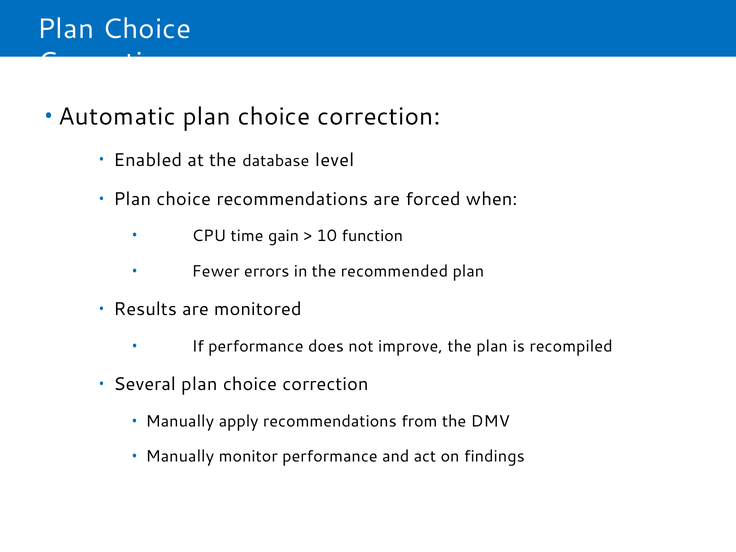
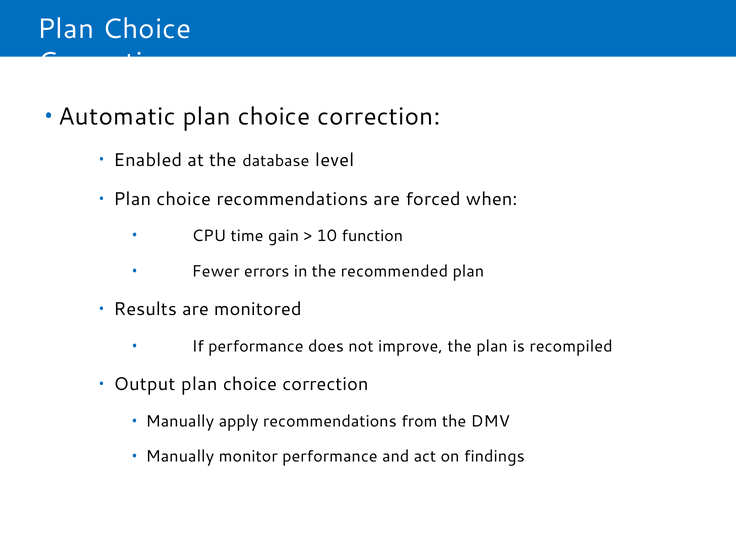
Several: Several -> Output
